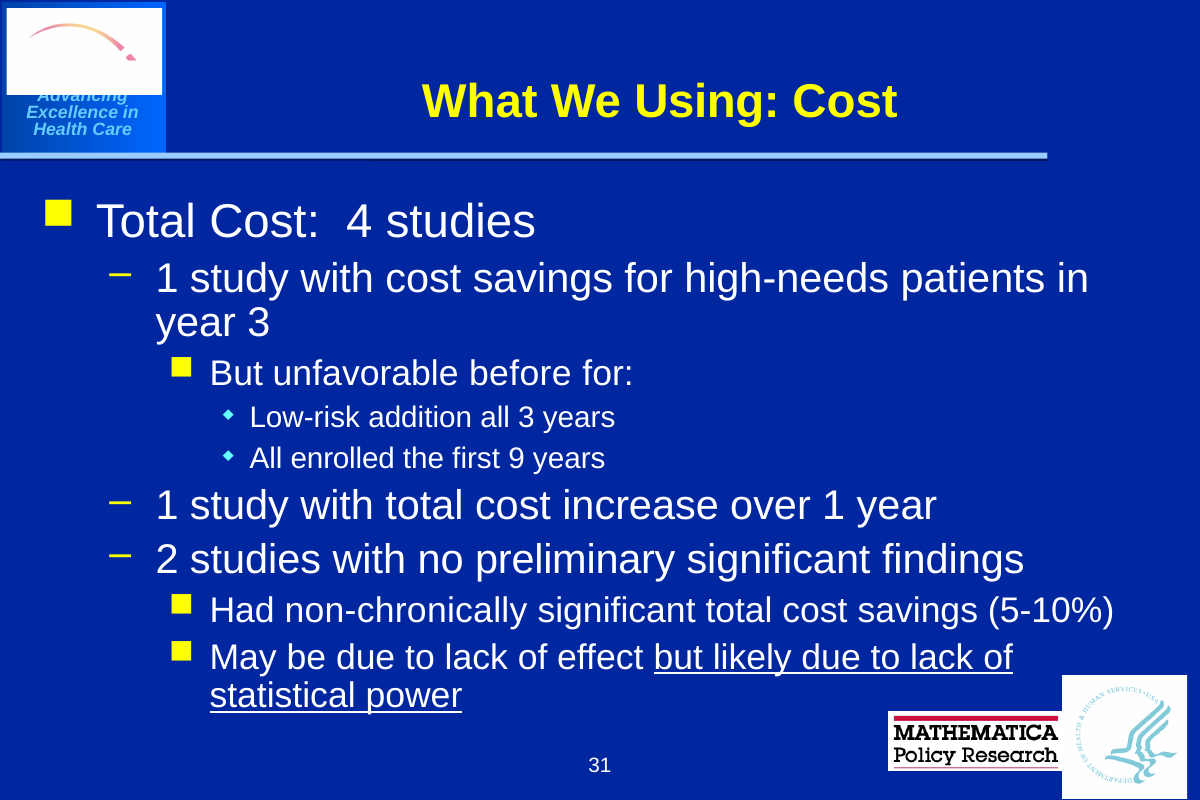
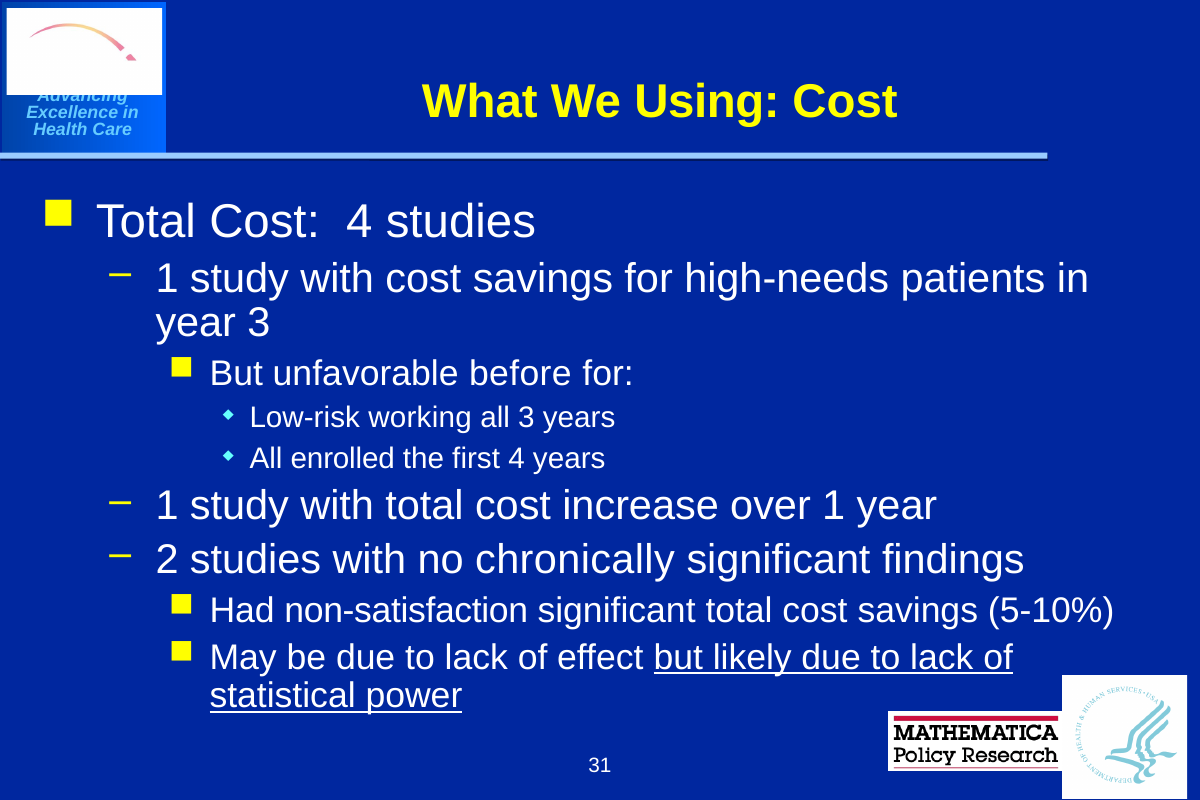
addition: addition -> working
first 9: 9 -> 4
preliminary: preliminary -> chronically
non-chronically: non-chronically -> non-satisfaction
